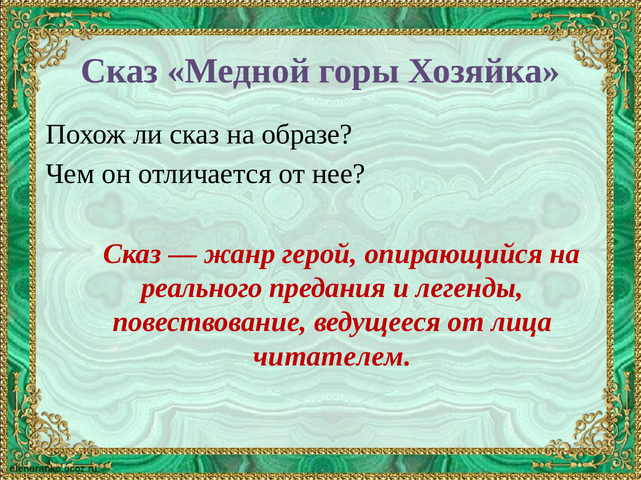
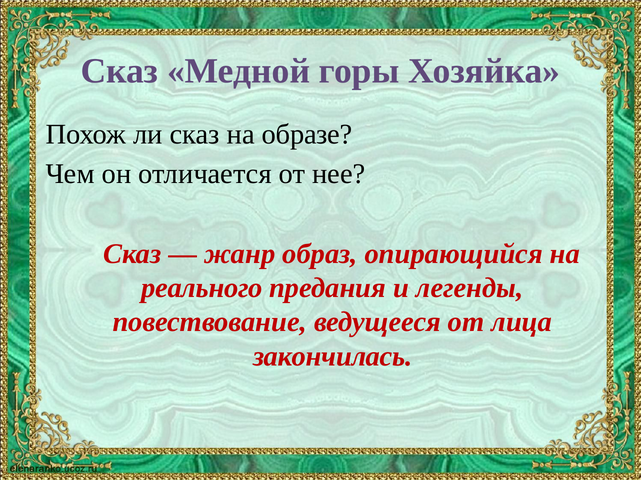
герой: герой -> образ
читателем: читателем -> закончилась
